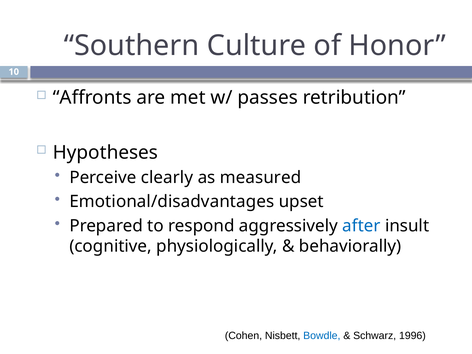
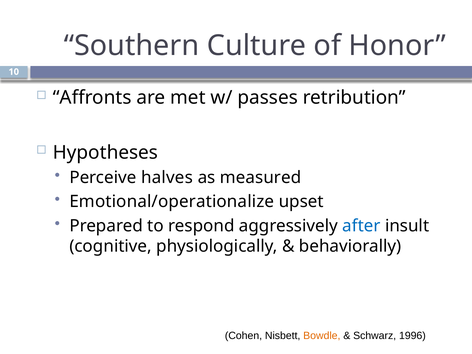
clearly: clearly -> halves
Emotional/disadvantages: Emotional/disadvantages -> Emotional/operationalize
Bowdle colour: blue -> orange
